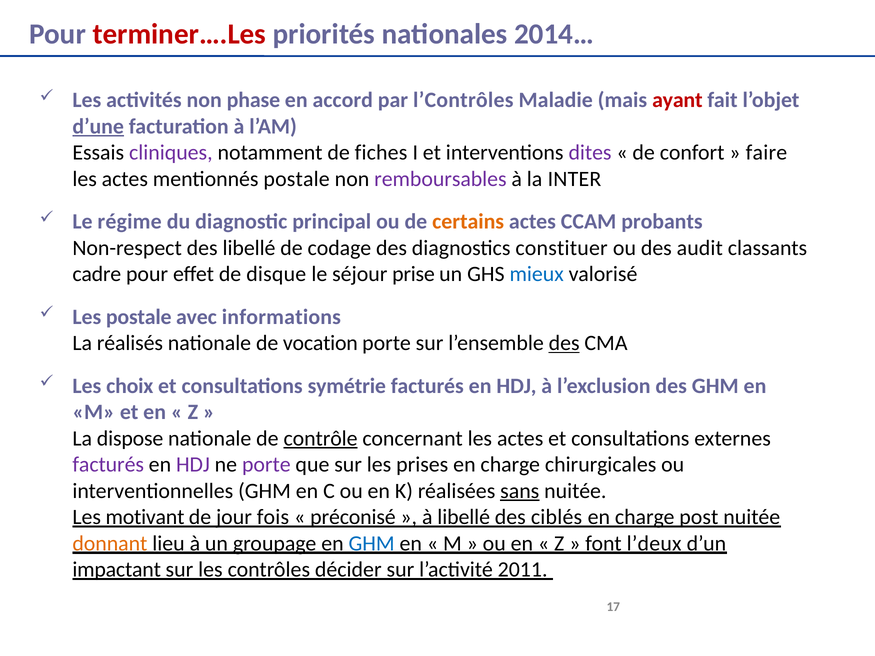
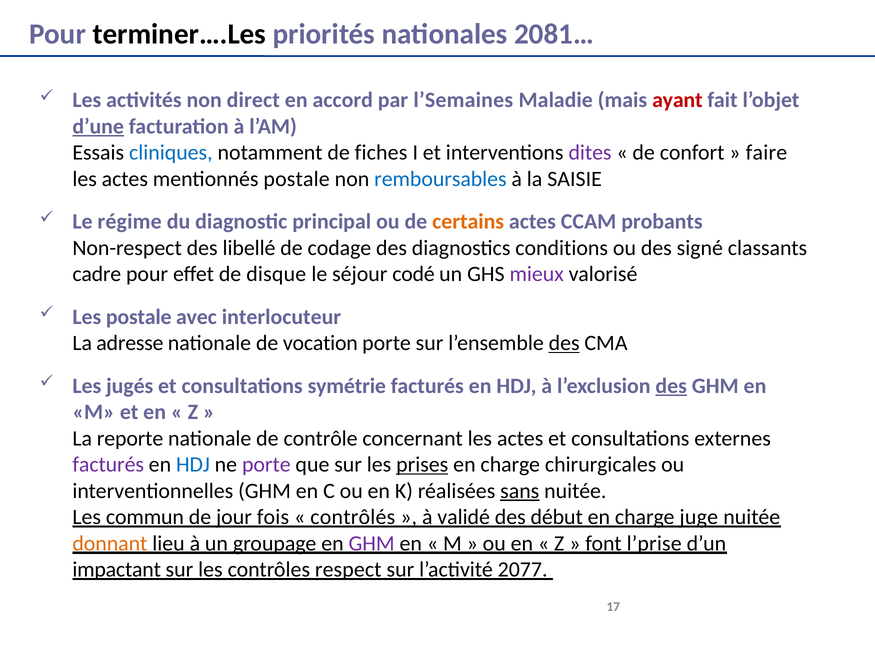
terminer….Les colour: red -> black
2014…: 2014… -> 2081…
phase: phase -> direct
l’Contrôles: l’Contrôles -> l’Semaines
cliniques colour: purple -> blue
remboursables colour: purple -> blue
INTER: INTER -> SAISIE
constituer: constituer -> conditions
audit: audit -> signé
prise: prise -> codé
mieux colour: blue -> purple
informations: informations -> interlocuteur
réalisés: réalisés -> adresse
choix: choix -> jugés
des at (671, 386) underline: none -> present
dispose: dispose -> reporte
contrôle underline: present -> none
HDJ at (193, 465) colour: purple -> blue
prises underline: none -> present
motivant: motivant -> commun
préconisé: préconisé -> contrôlés
à libellé: libellé -> validé
ciblés: ciblés -> début
post: post -> juge
GHM at (372, 544) colour: blue -> purple
l’deux: l’deux -> l’prise
décider: décider -> respect
2011: 2011 -> 2077
